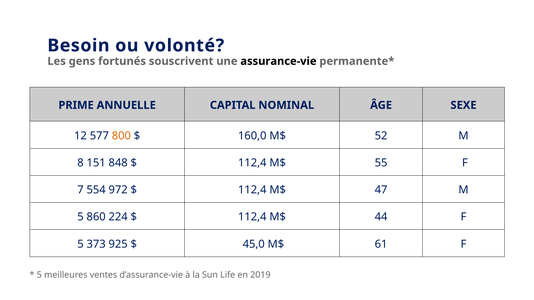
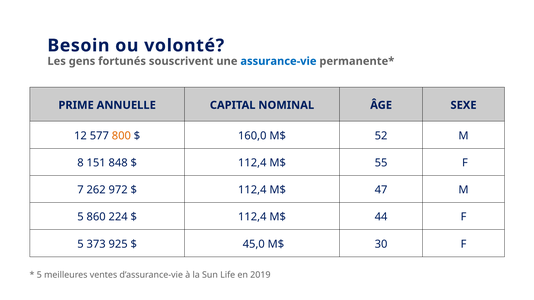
assurance-vie colour: black -> blue
554: 554 -> 262
61: 61 -> 30
